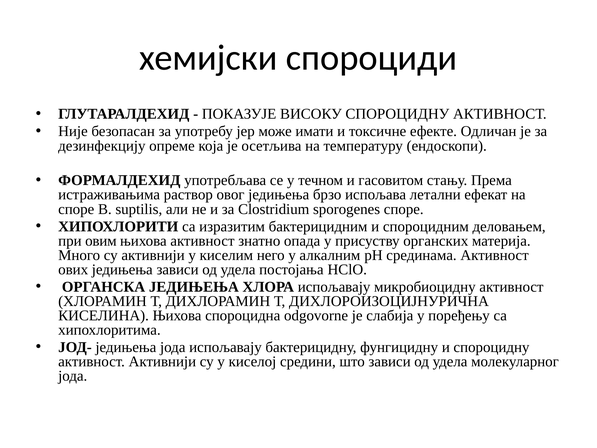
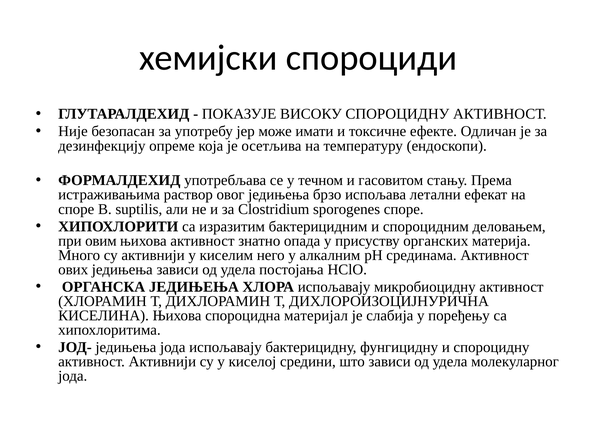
odgovorne: odgovorne -> материјал
